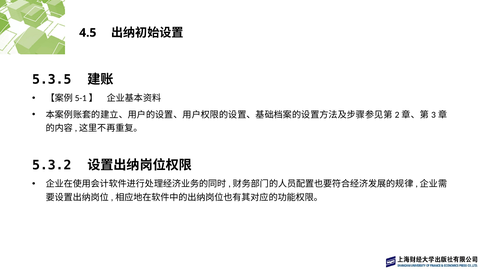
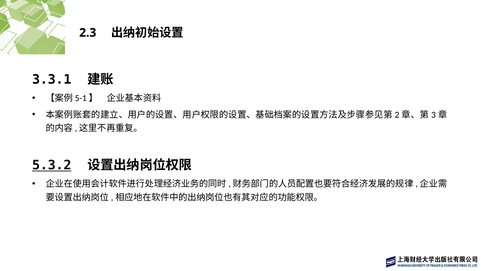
4.5: 4.5 -> 2.3
5.3.5: 5.3.5 -> 3.3.1
5.3.2 underline: none -> present
